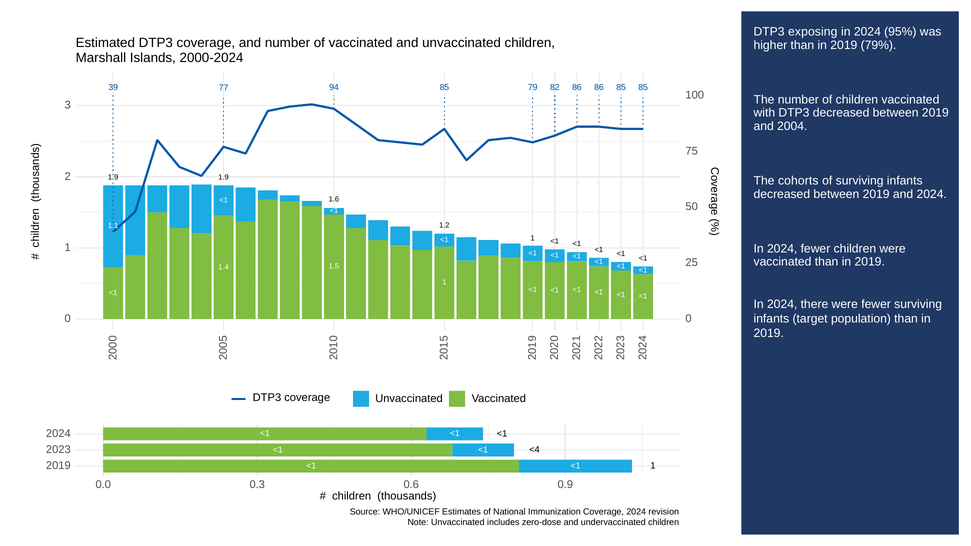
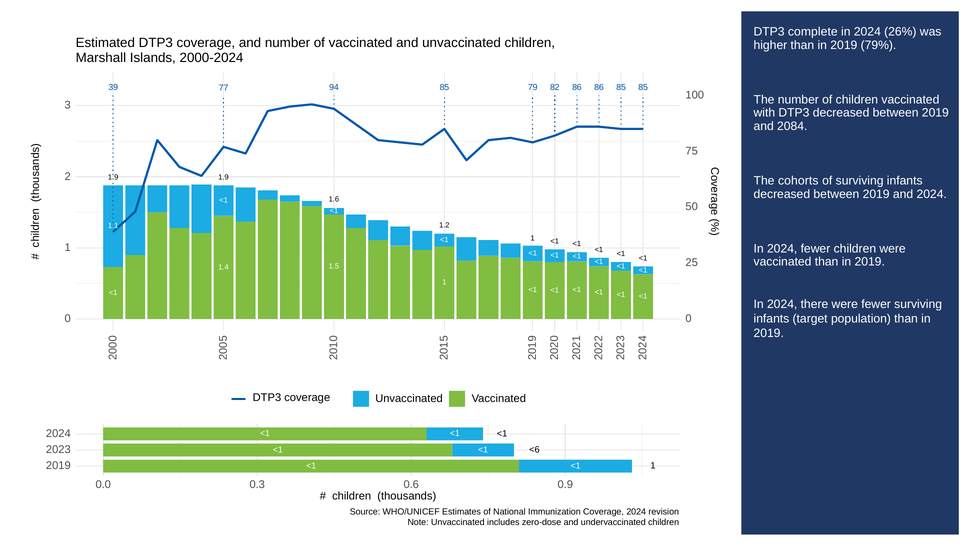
exposing: exposing -> complete
95%: 95% -> 26%
2004: 2004 -> 2084
<4: <4 -> <6
